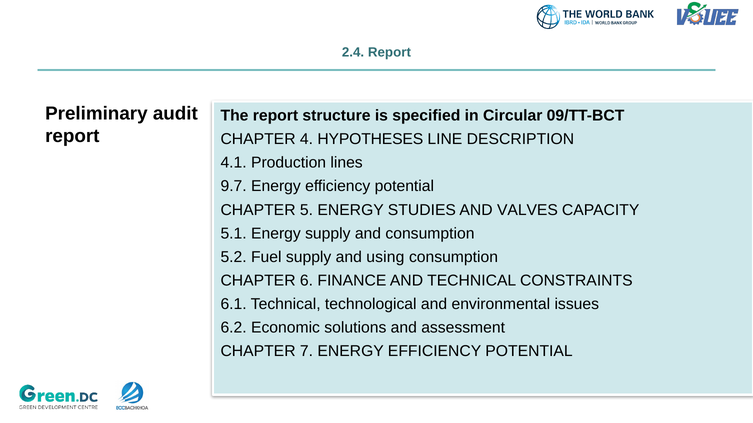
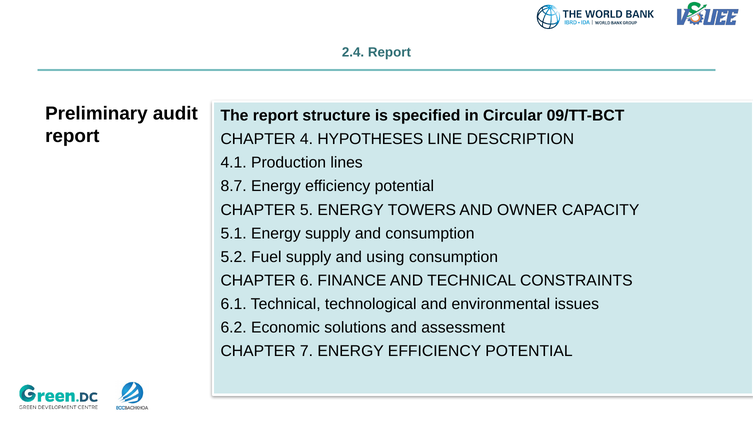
9.7: 9.7 -> 8.7
STUDIES: STUDIES -> TOWERS
VALVES: VALVES -> OWNER
